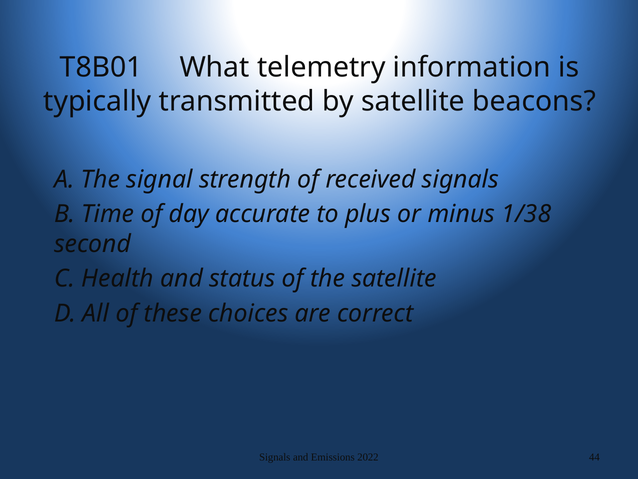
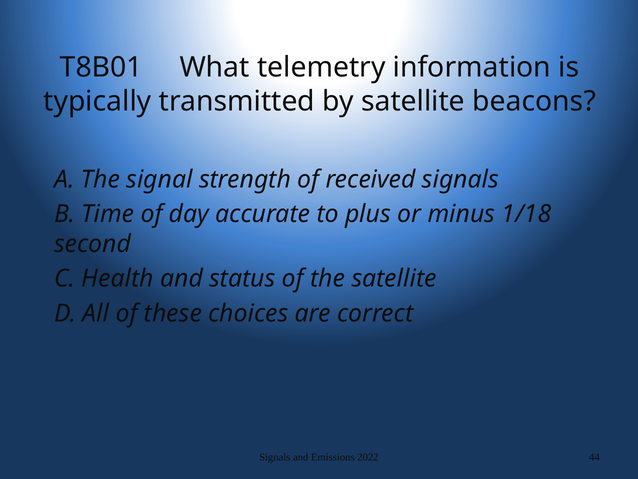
1/38: 1/38 -> 1/18
